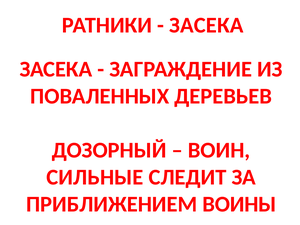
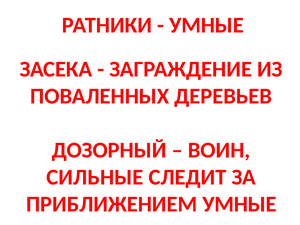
ЗАСЕКА at (206, 25): ЗАСЕКА -> УМНЫЕ
ПРИБЛИЖЕНИЕМ ВОИНЫ: ВОИНЫ -> УМНЫЕ
